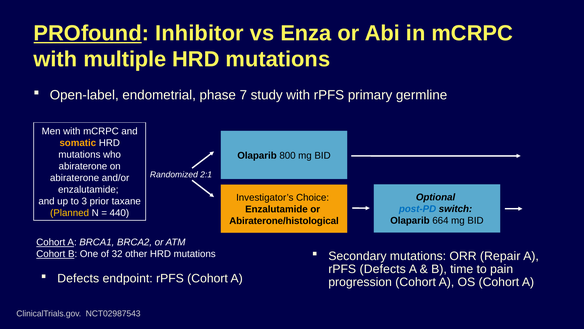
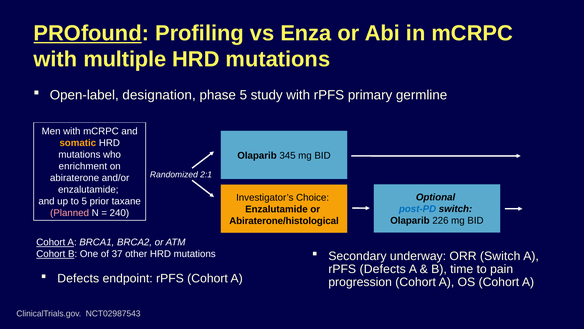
Inhibitor: Inhibitor -> Profiling
endometrial: endometrial -> designation
phase 7: 7 -> 5
800: 800 -> 345
abiraterone at (83, 166): abiraterone -> enrichment
to 3: 3 -> 5
Planned colour: yellow -> pink
440: 440 -> 240
664: 664 -> 226
32: 32 -> 37
Secondary mutations: mutations -> underway
ORR Repair: Repair -> Switch
